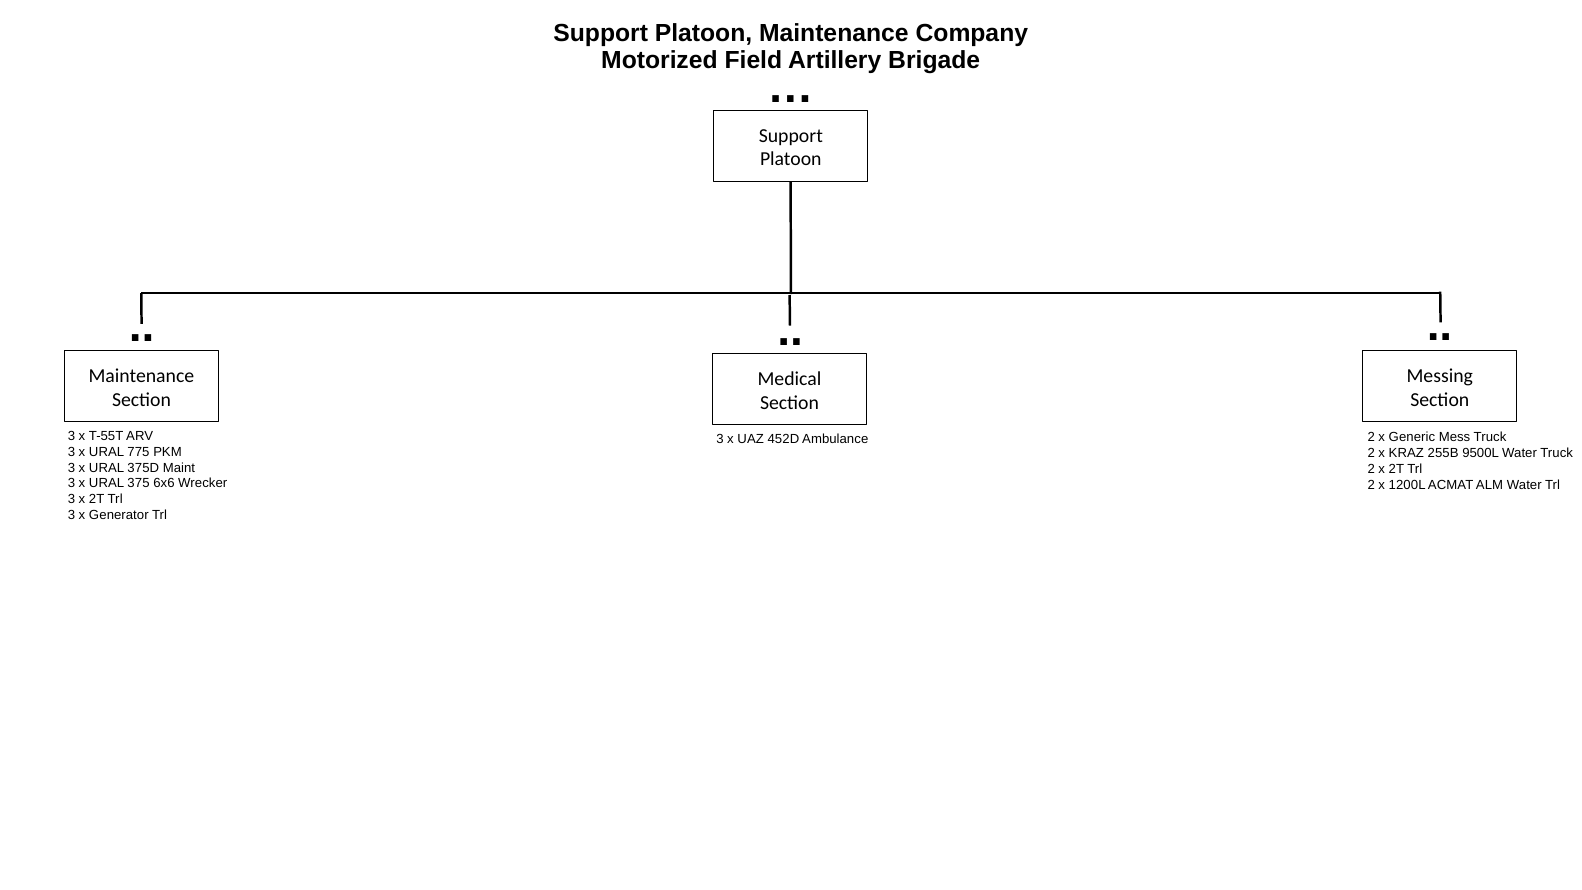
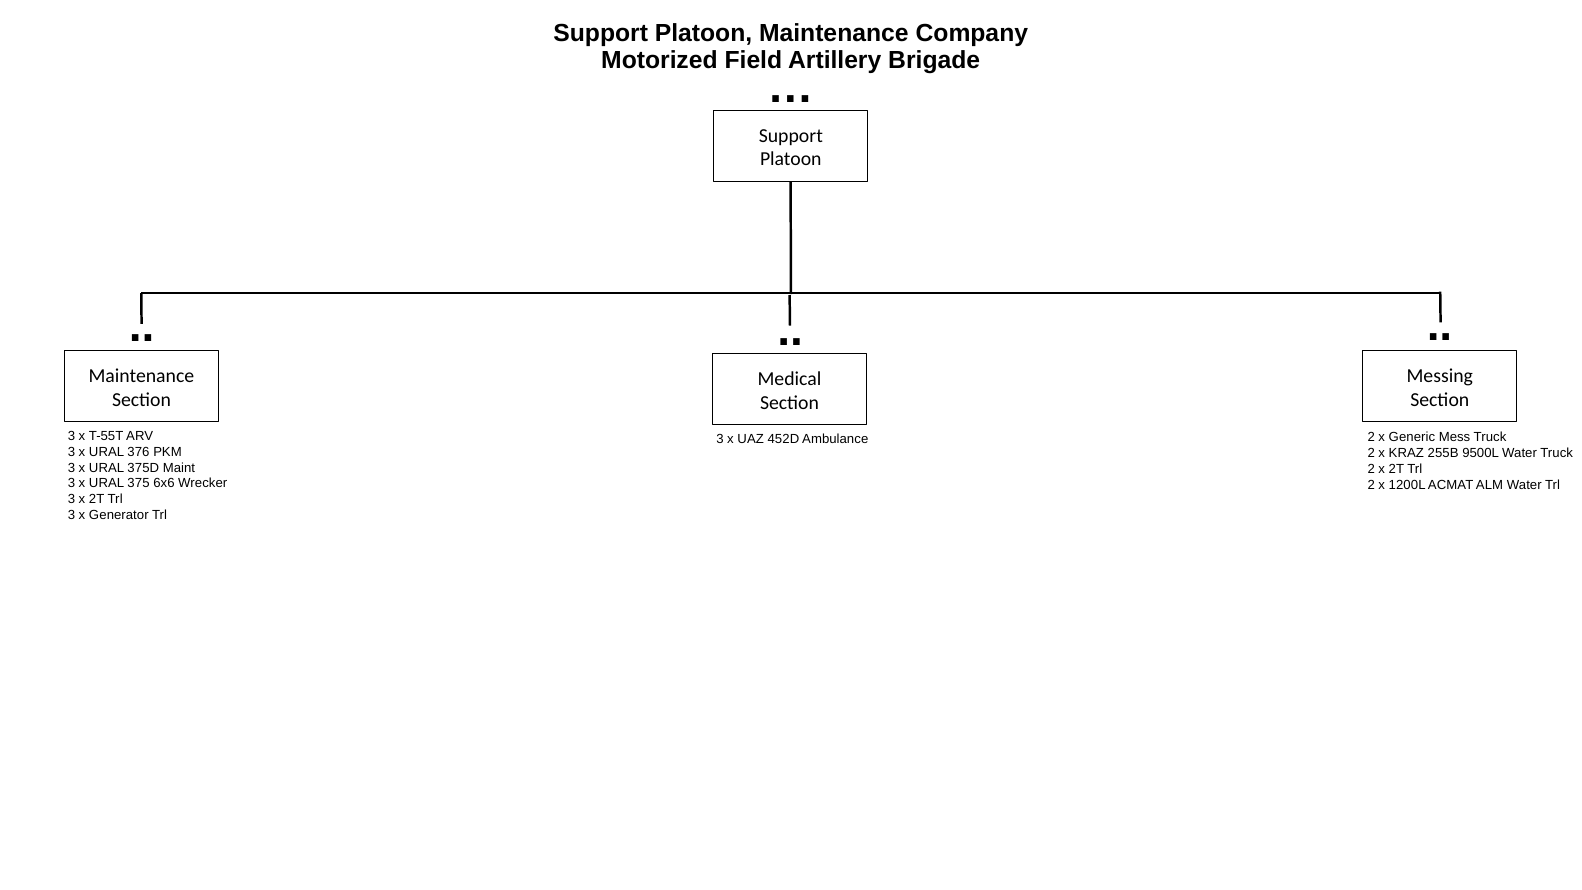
775: 775 -> 376
